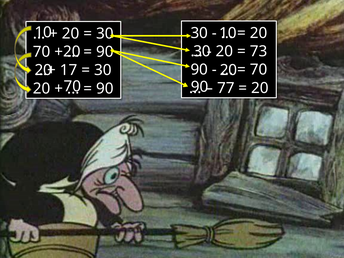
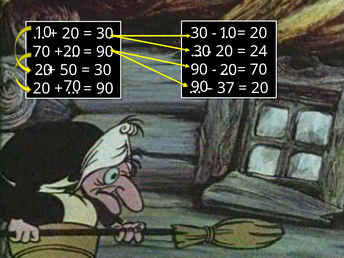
73: 73 -> 24
17: 17 -> 50
77: 77 -> 37
